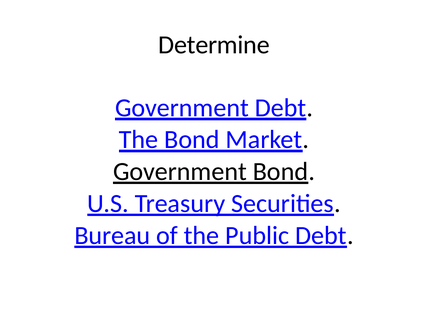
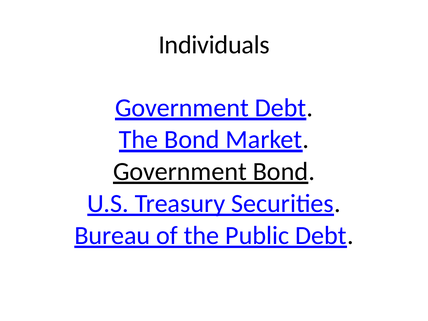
Determine: Determine -> Individuals
